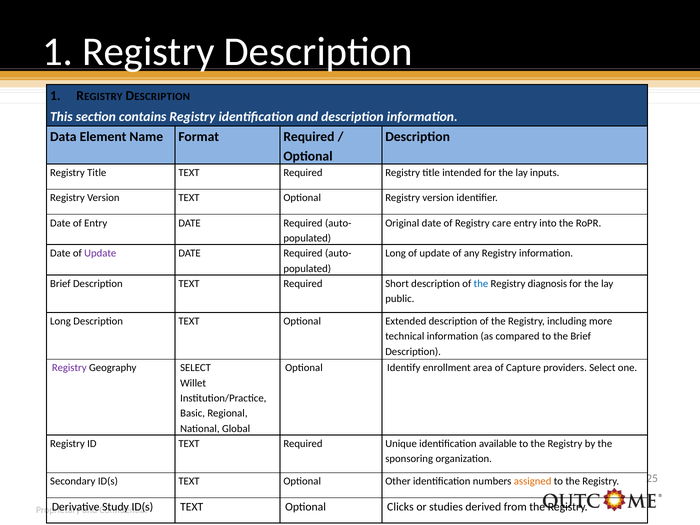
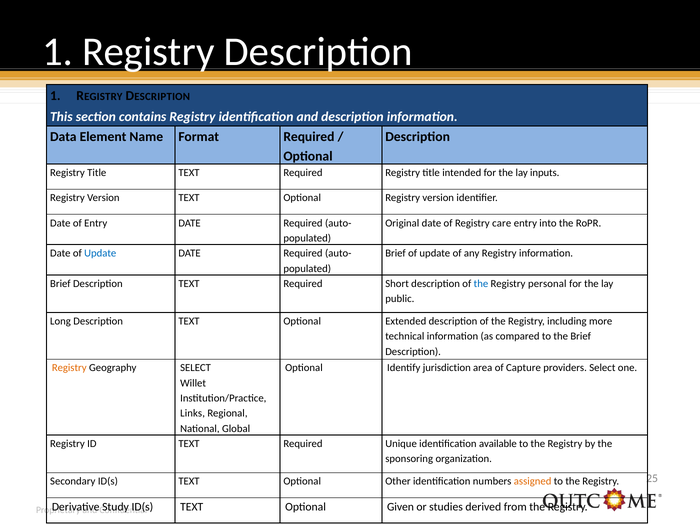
Update at (100, 253) colour: purple -> blue
Long at (396, 253): Long -> Brief
diagnosis: diagnosis -> personal
Registry at (69, 368) colour: purple -> orange
enrollment: enrollment -> jurisdiction
Basic: Basic -> Links
Clicks: Clicks -> Given
